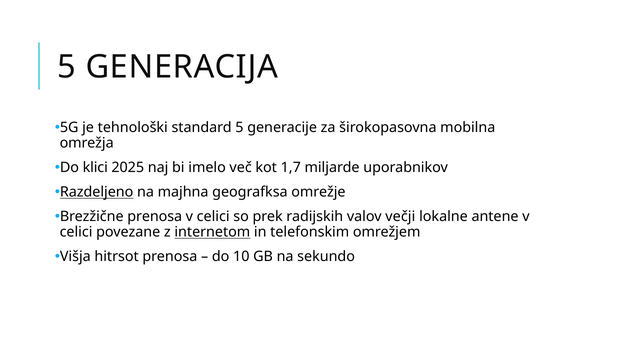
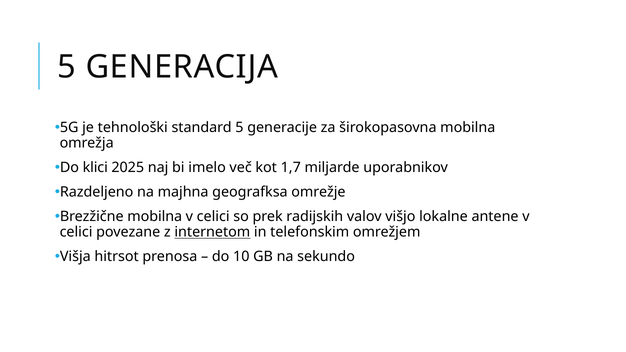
Razdeljeno underline: present -> none
Brezžične prenosa: prenosa -> mobilna
večji: večji -> višjo
